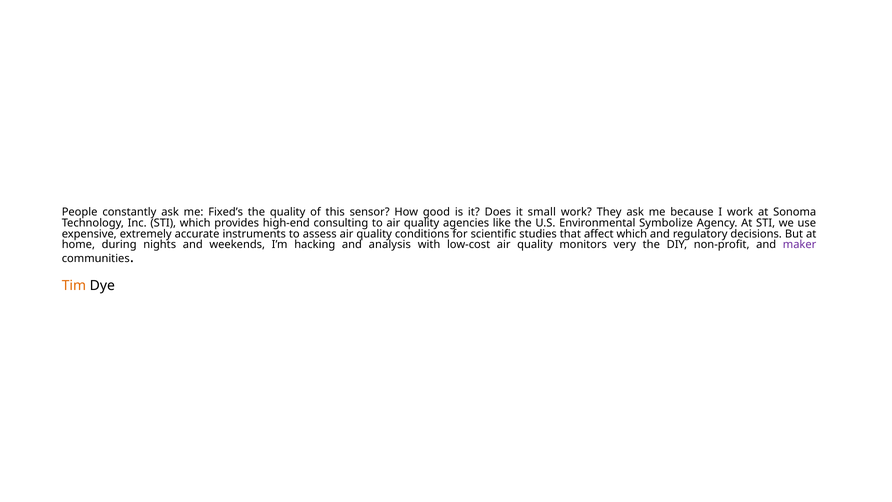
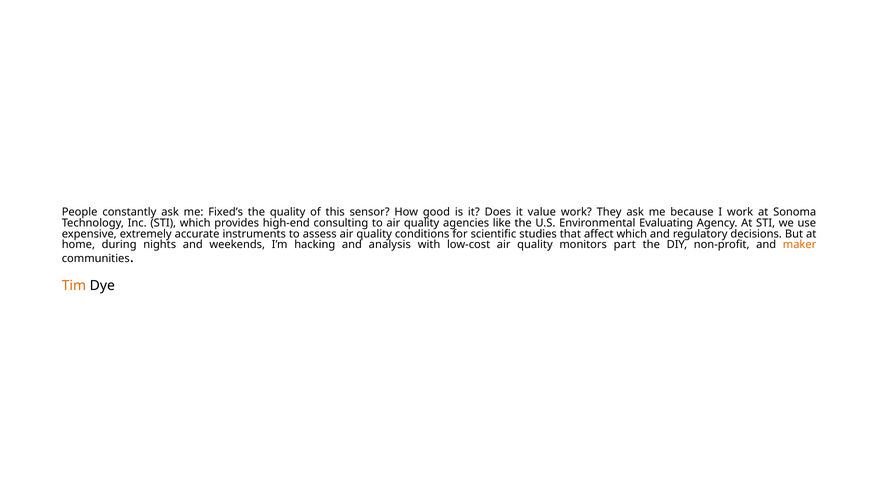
small: small -> value
Symbolize: Symbolize -> Evaluating
very: very -> part
maker colour: purple -> orange
